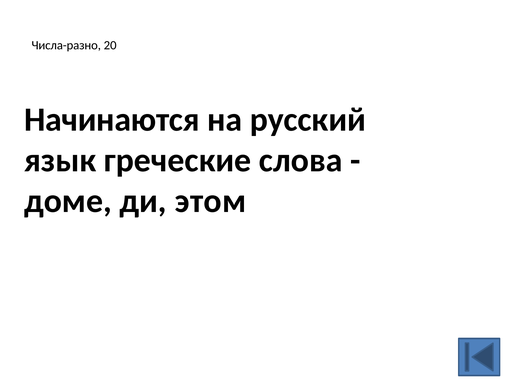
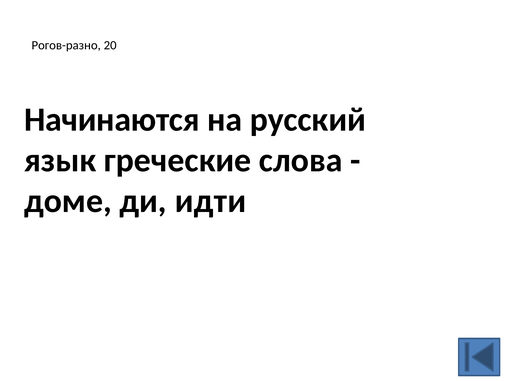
Числа-разно: Числа-разно -> Рогов-разно
этом: этом -> идти
